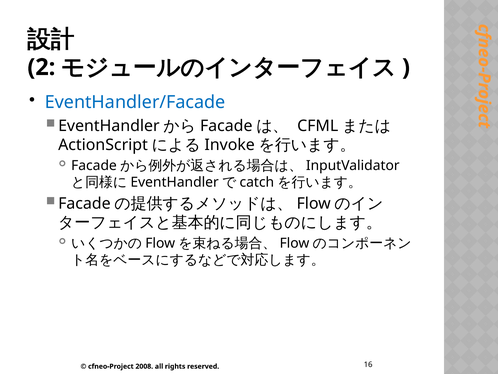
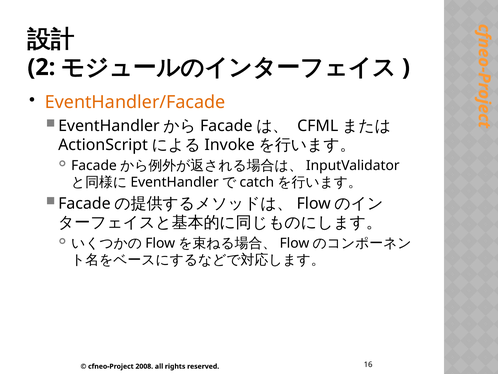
EventHandler/Facade colour: blue -> orange
